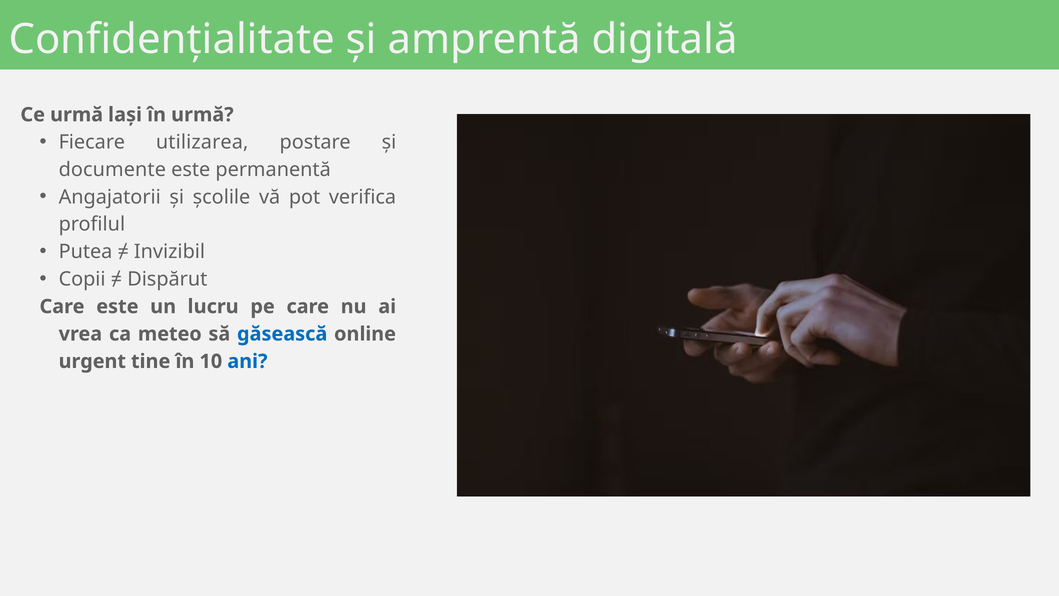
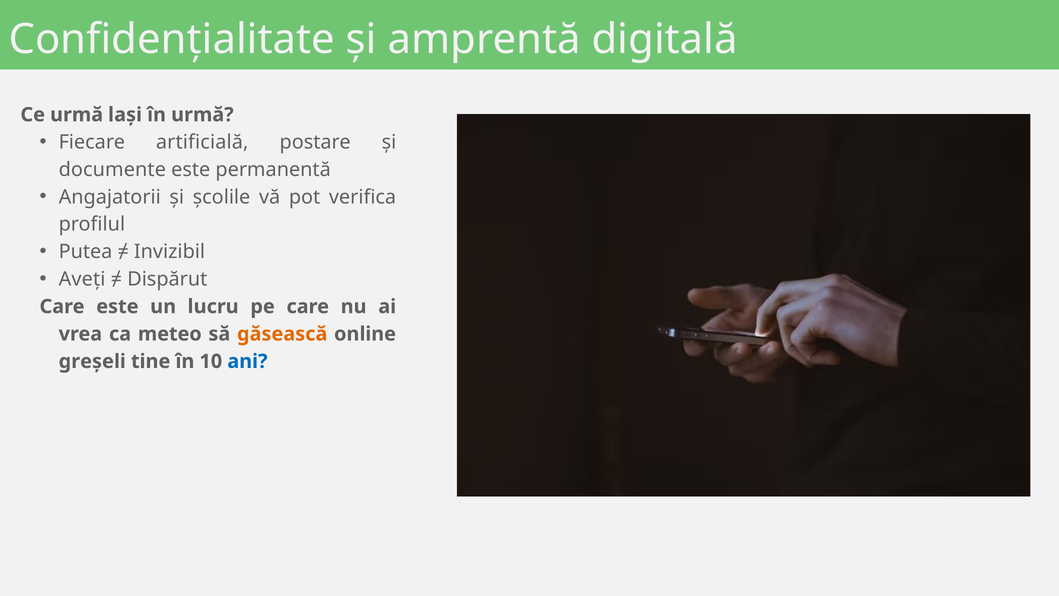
utilizarea: utilizarea -> artificială
Copii: Copii -> Aveți
găsească colour: blue -> orange
urgent: urgent -> greșeli
